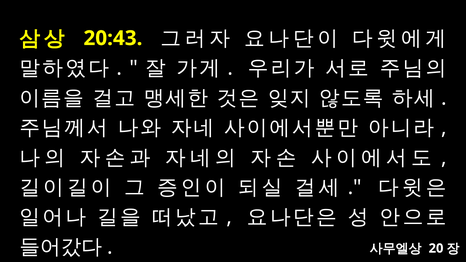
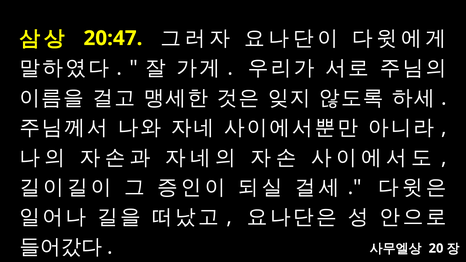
20:43: 20:43 -> 20:47
